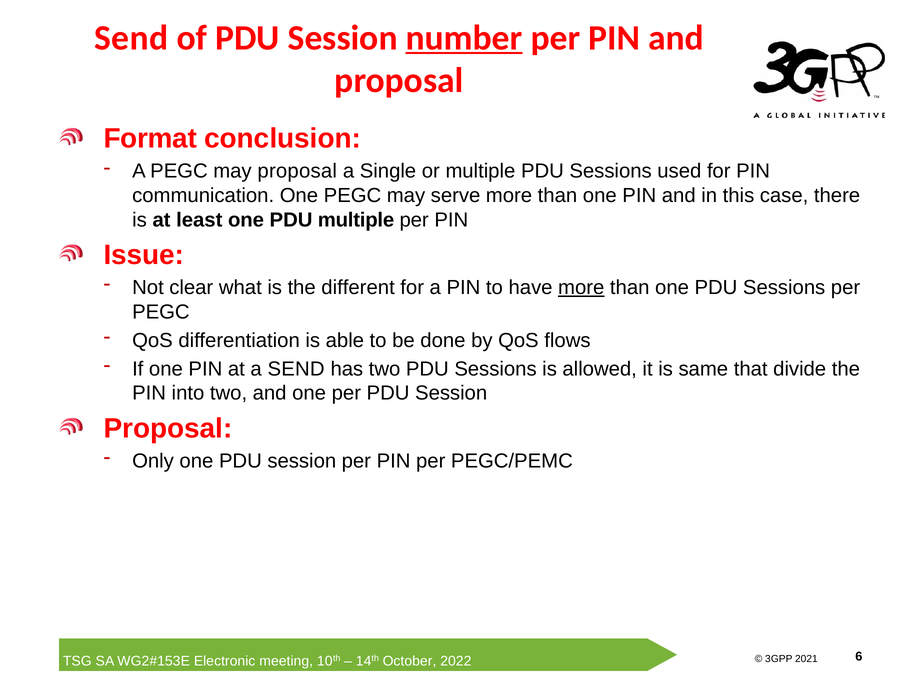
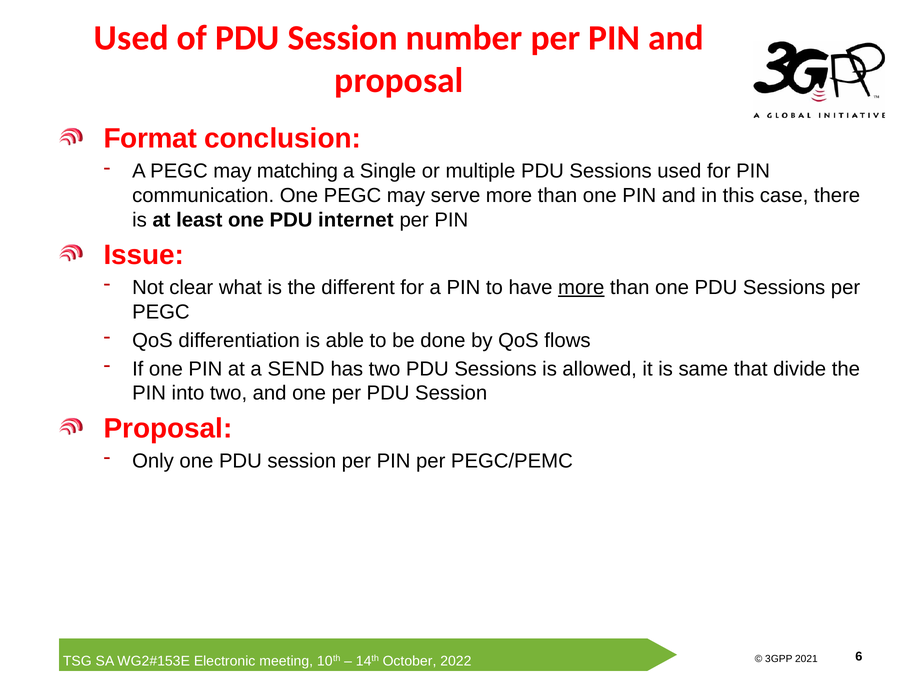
Send at (131, 38): Send -> Used
number underline: present -> none
may proposal: proposal -> matching
PDU multiple: multiple -> internet
